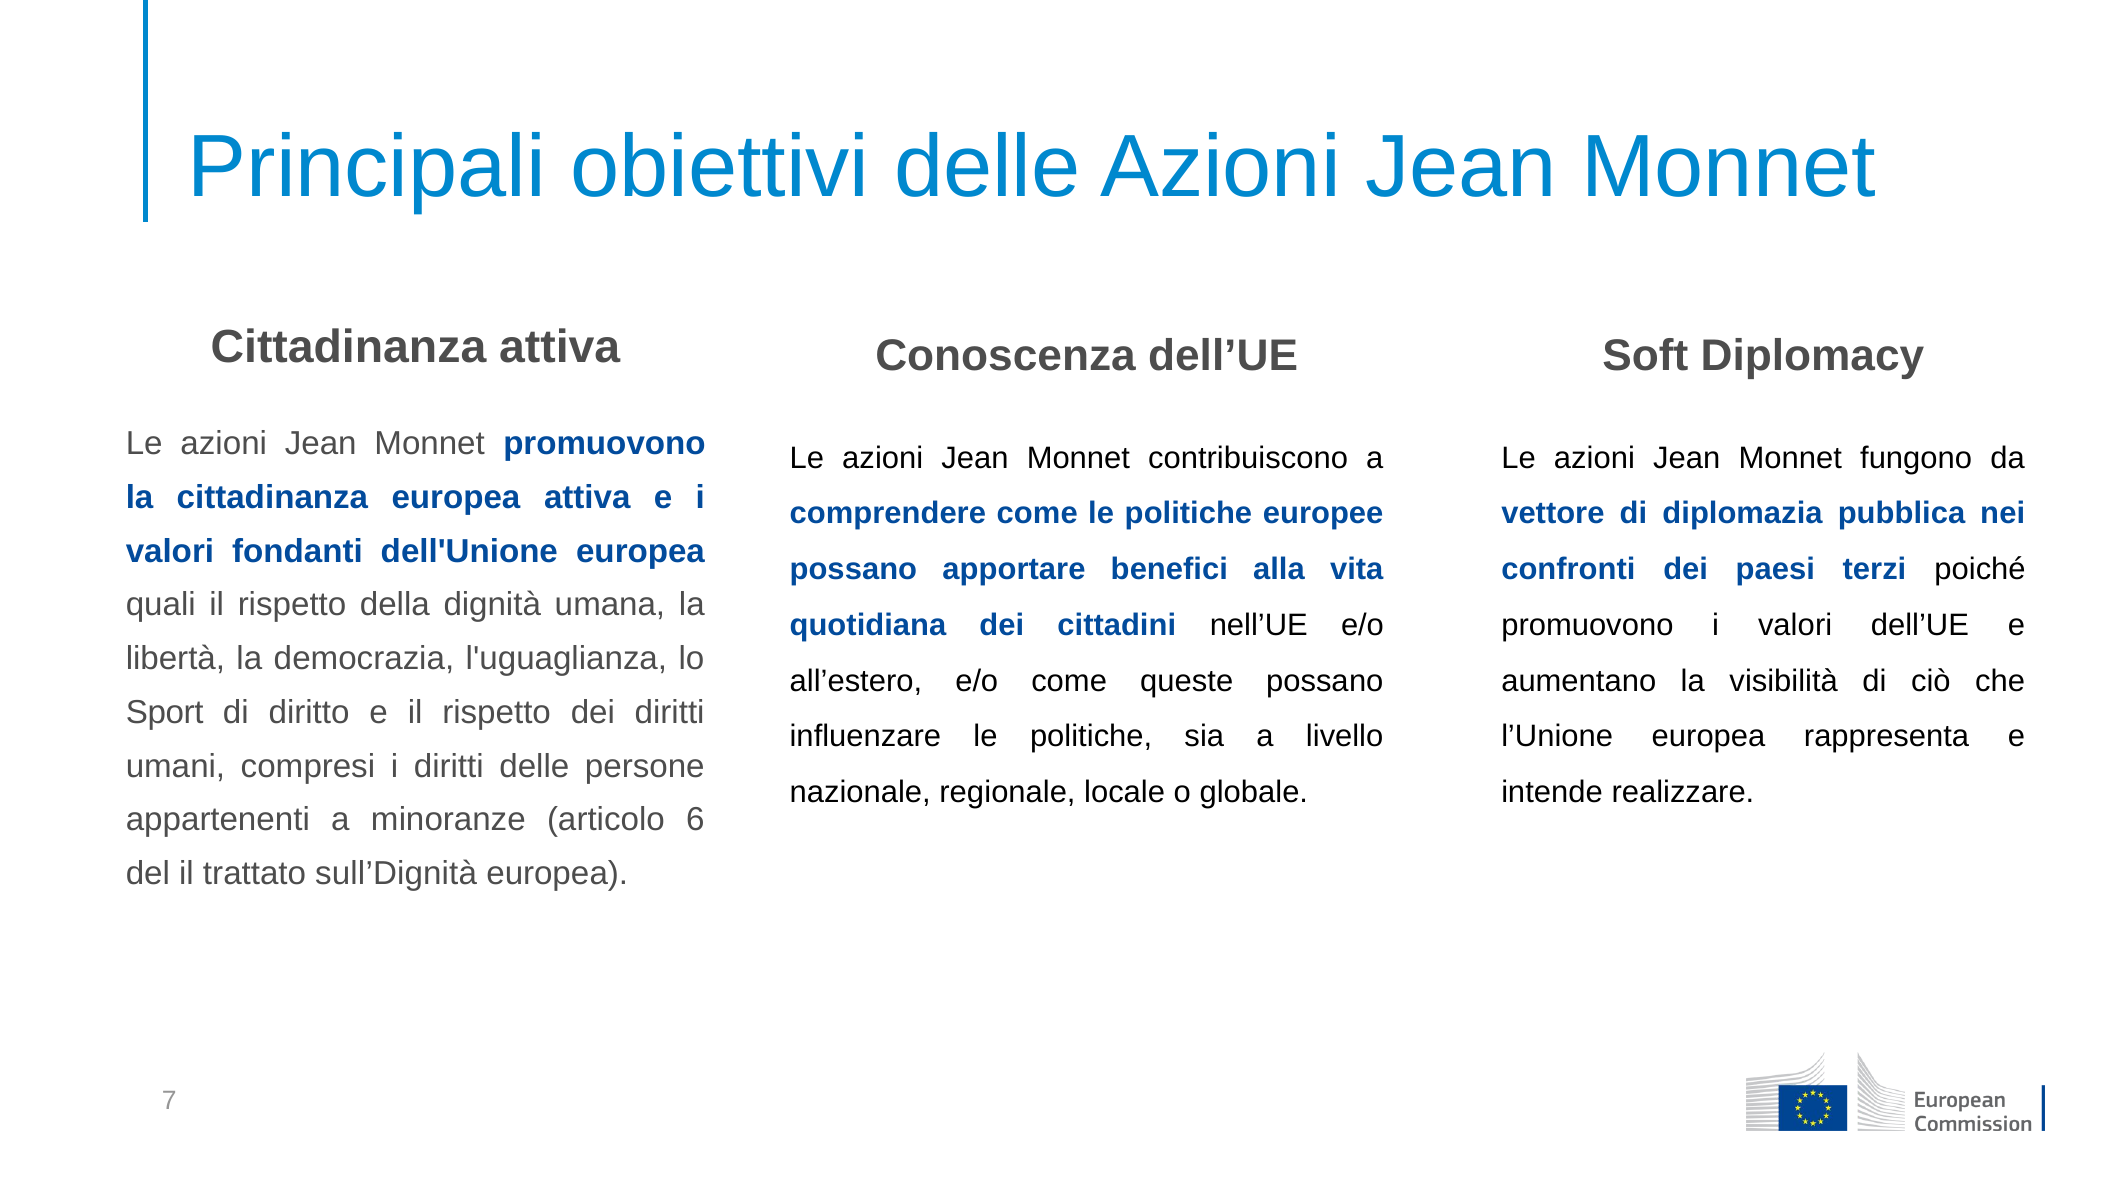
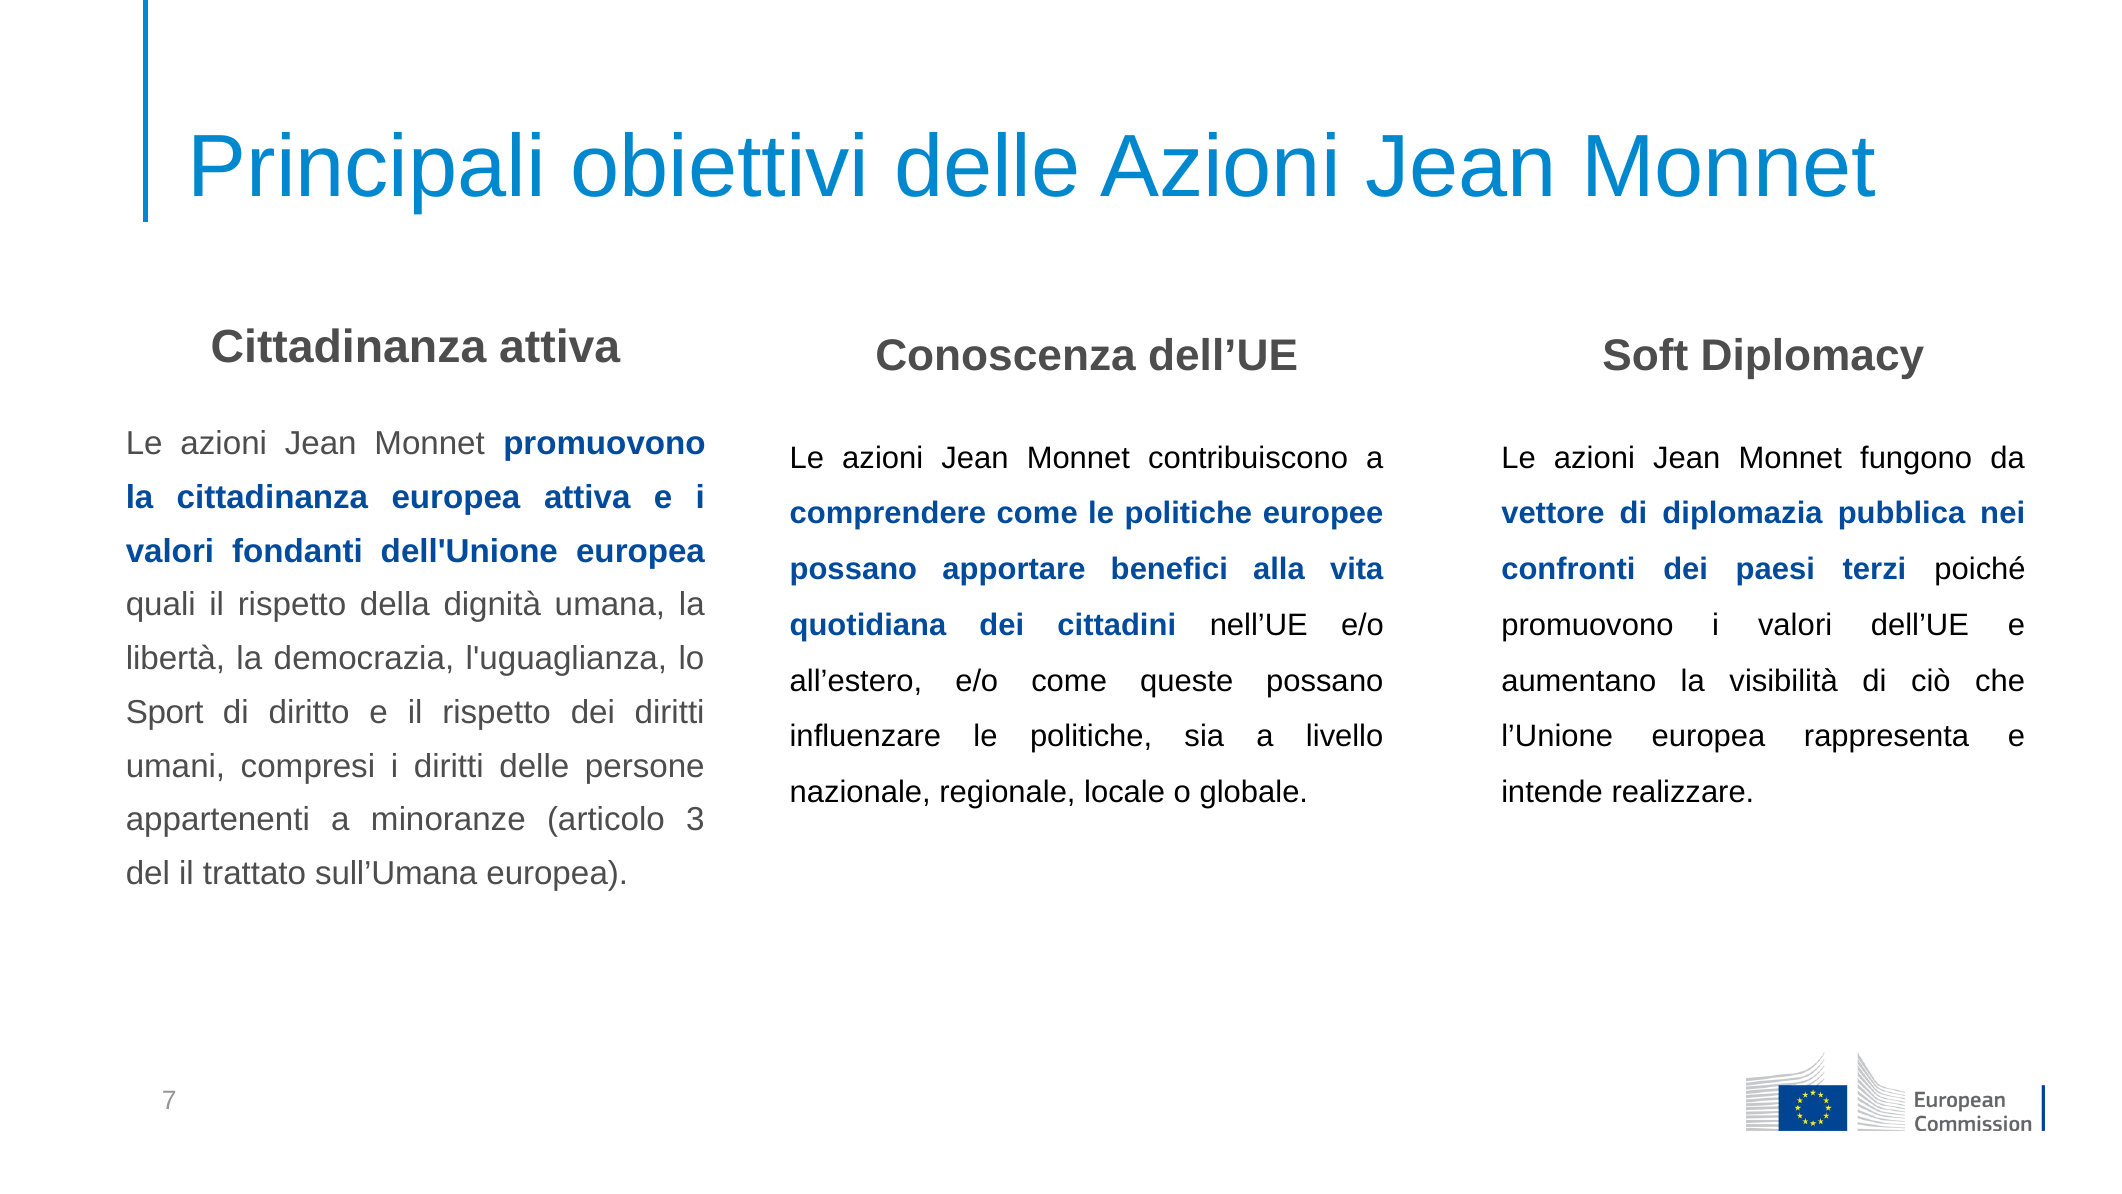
6: 6 -> 3
sull’Dignità: sull’Dignità -> sull’Umana
